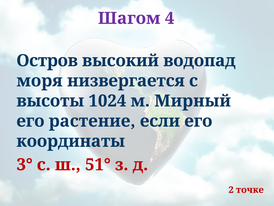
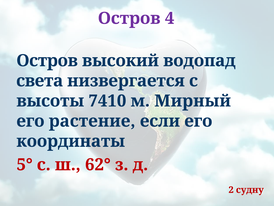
Шагом at (129, 18): Шагом -> Остров
моря: моря -> света
1024: 1024 -> 7410
3°: 3° -> 5°
51°: 51° -> 62°
точке: точке -> судну
